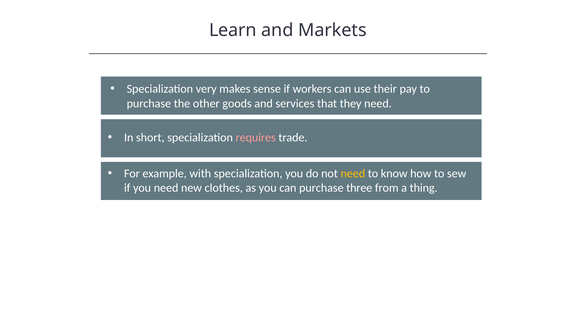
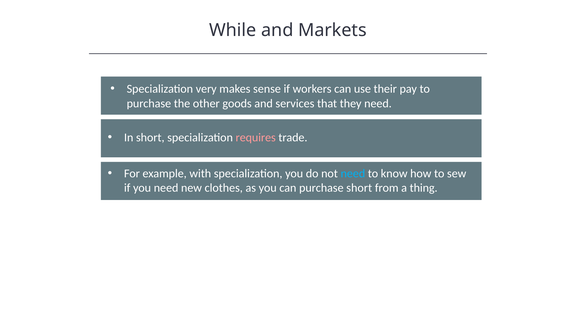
Learn: Learn -> While
need at (353, 173) colour: yellow -> light blue
purchase three: three -> short
